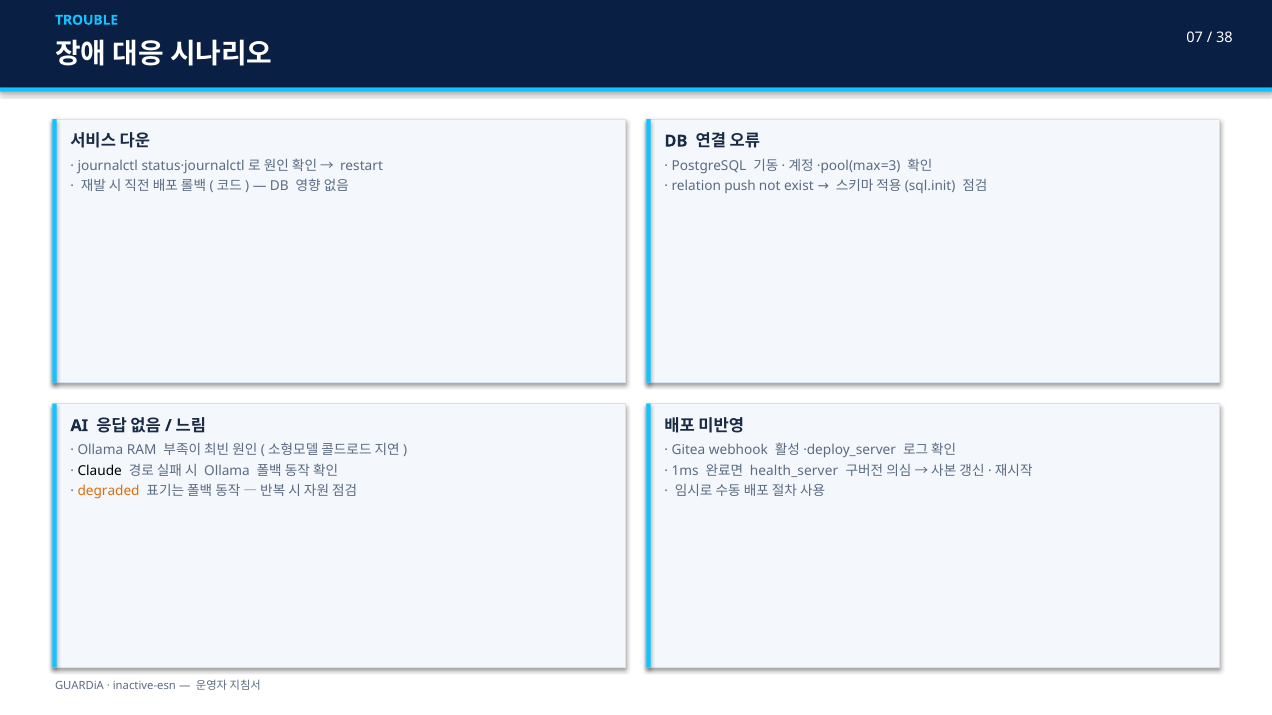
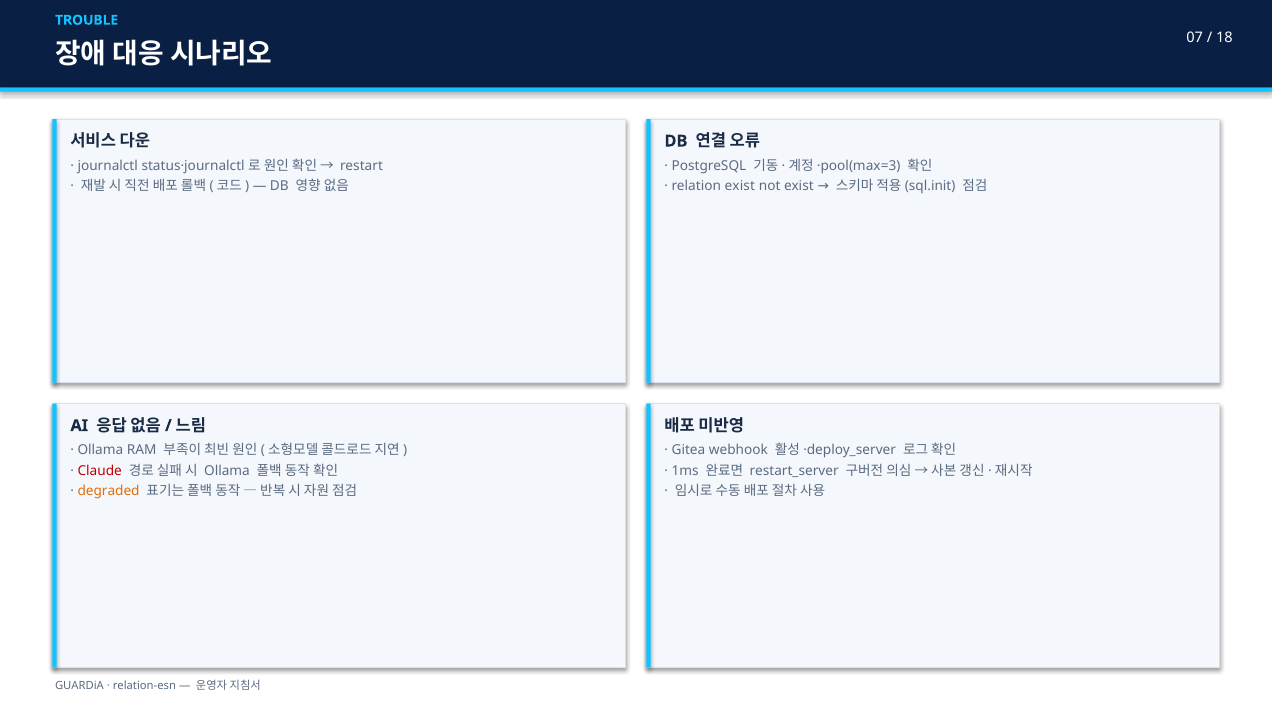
38: 38 -> 18
relation push: push -> exist
Claude colour: black -> red
health_server: health_server -> restart_server
inactive-esn: inactive-esn -> relation-esn
